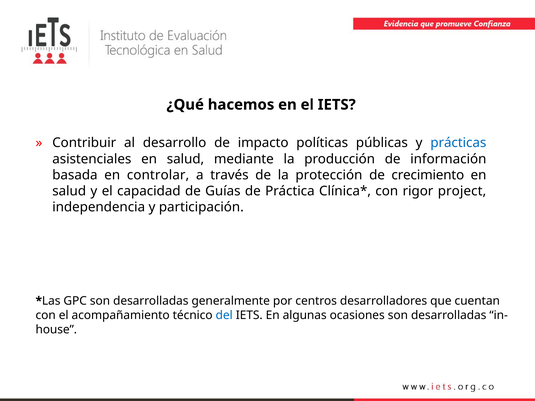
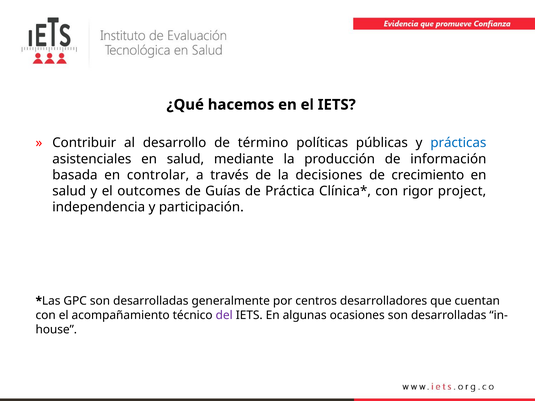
impacto: impacto -> término
protección: protección -> decisiones
capacidad: capacidad -> outcomes
del colour: blue -> purple
